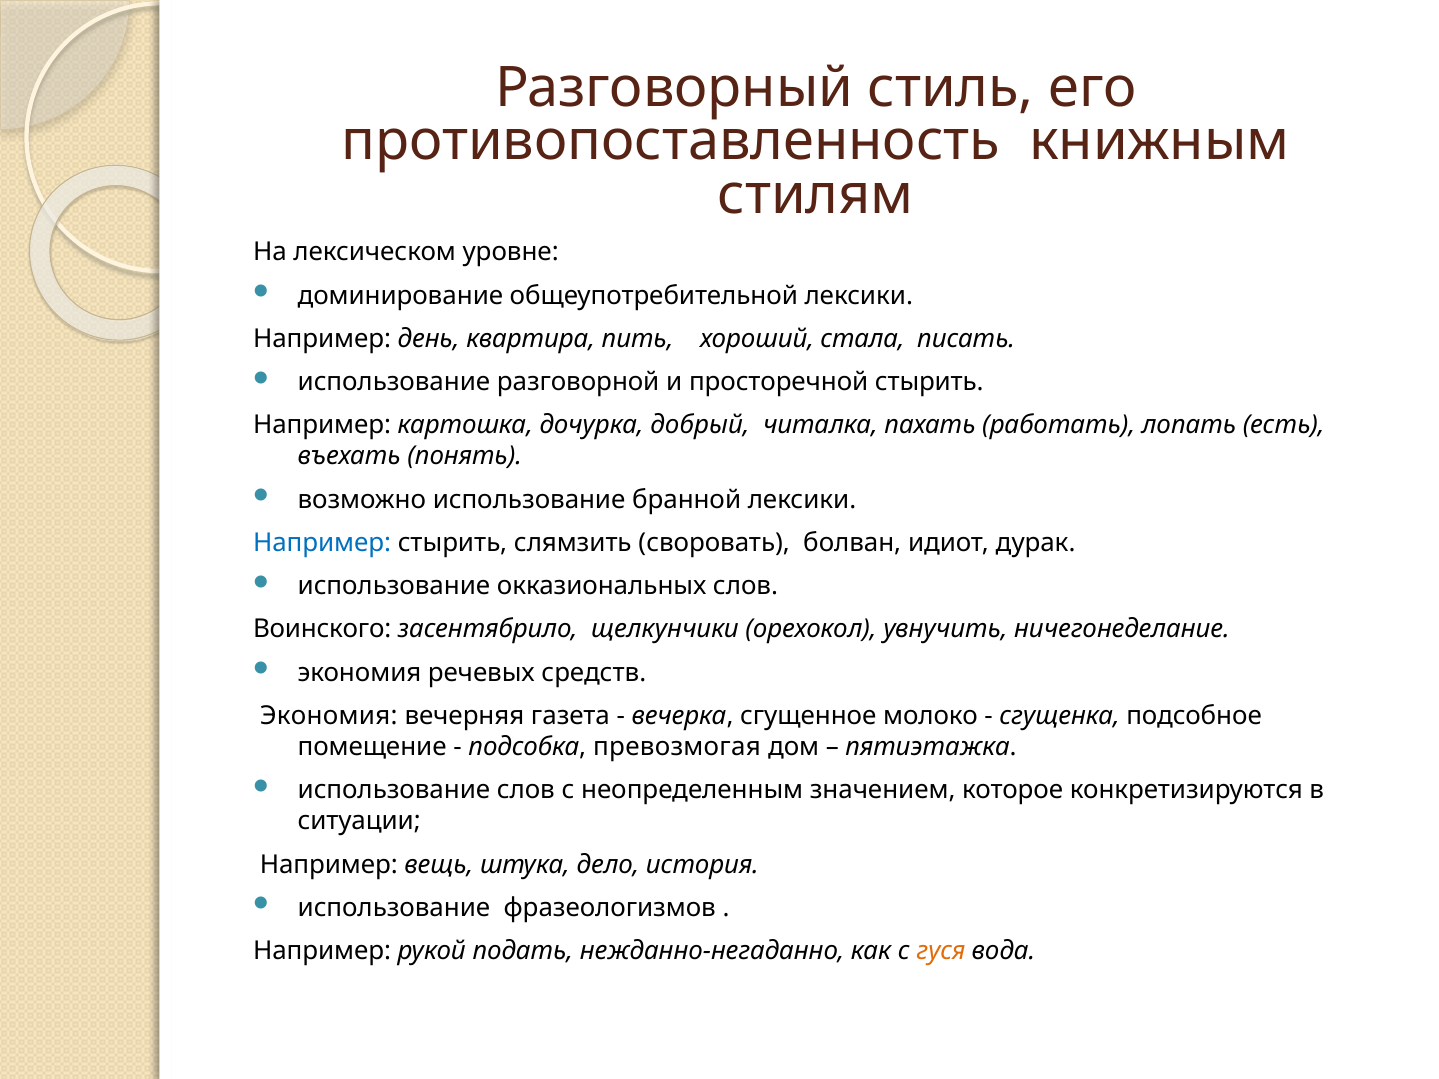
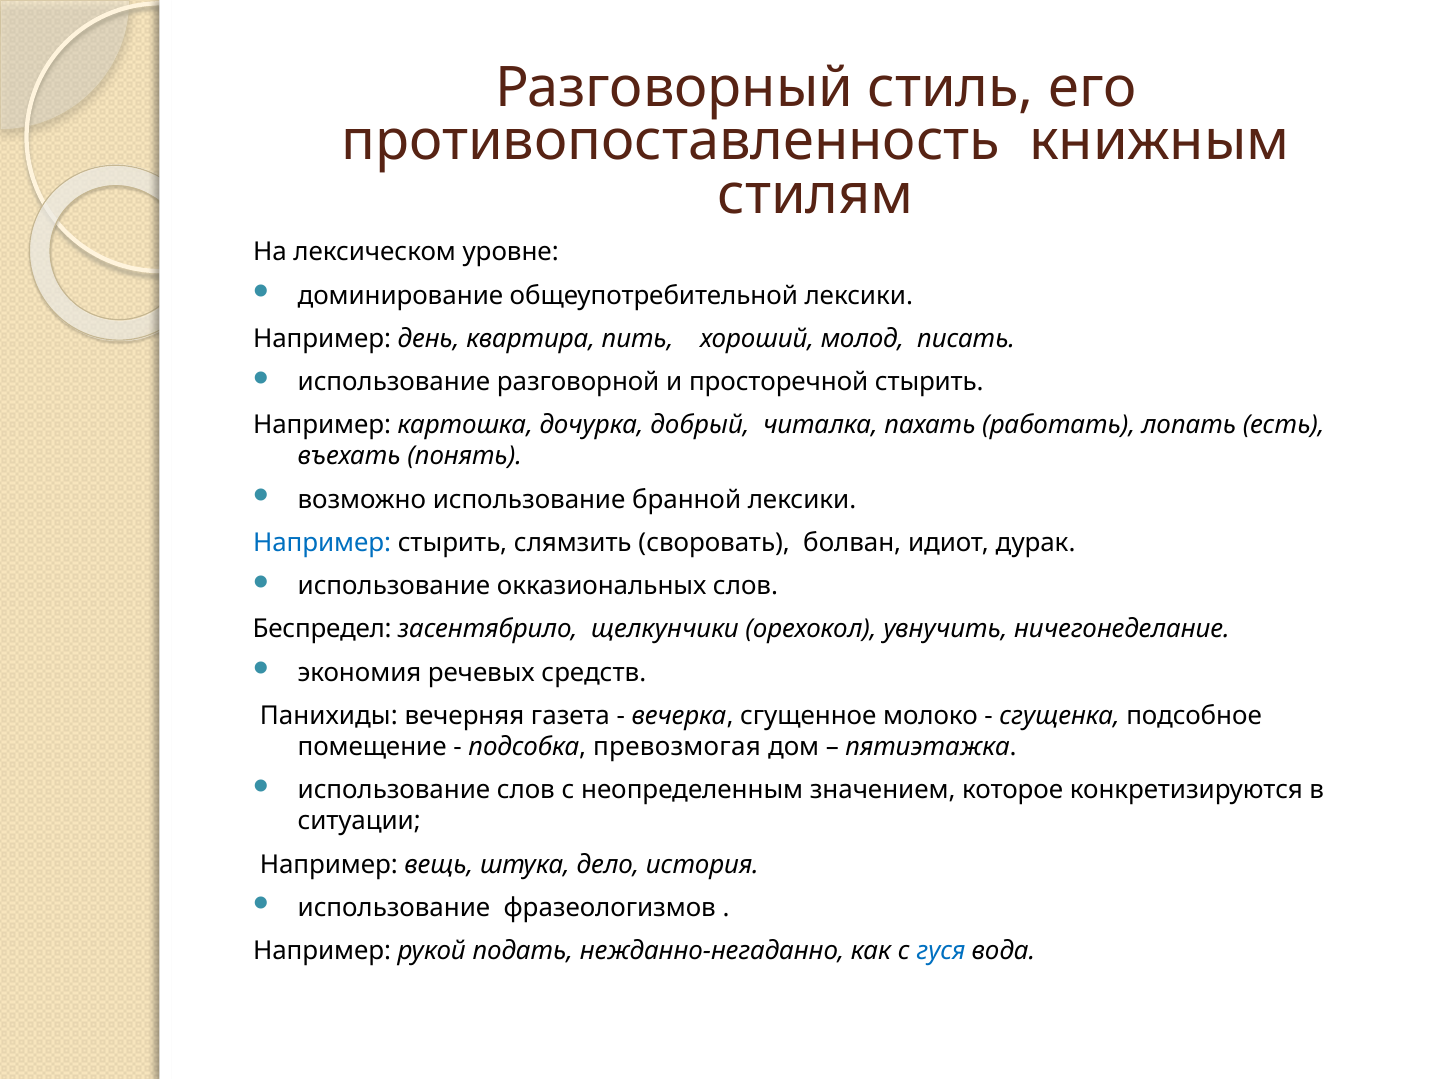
стала: стала -> молод
Воинского: Воинского -> Беспредел
Экономия at (329, 716): Экономия -> Панихиды
гуся colour: orange -> blue
